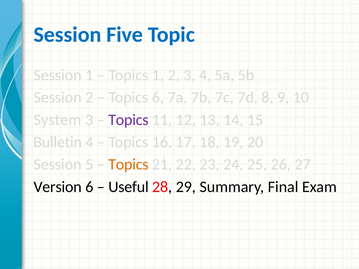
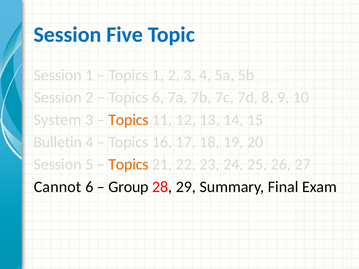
Topics at (129, 120) colour: purple -> orange
Version: Version -> Cannot
Useful: Useful -> Group
